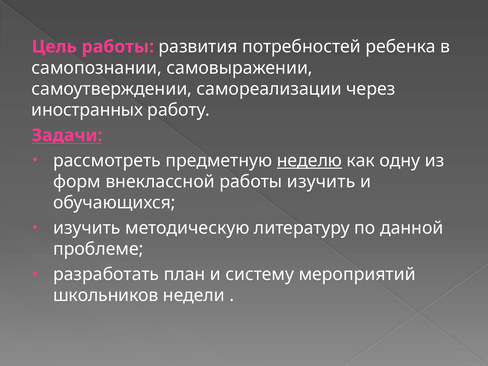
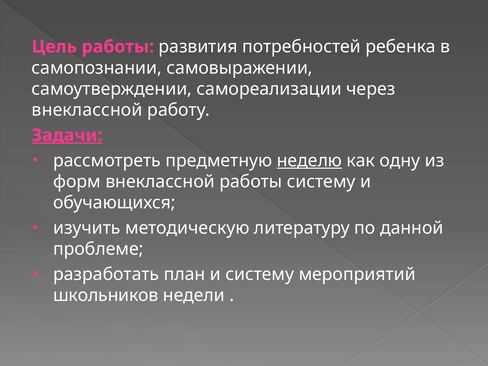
иностранных at (87, 110): иностранных -> внеклассной
Задачи underline: none -> present
работы изучить: изучить -> систему
